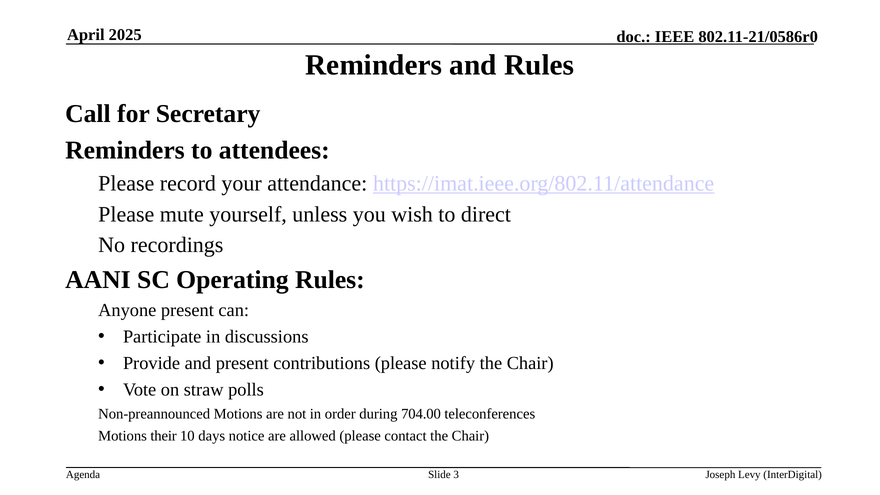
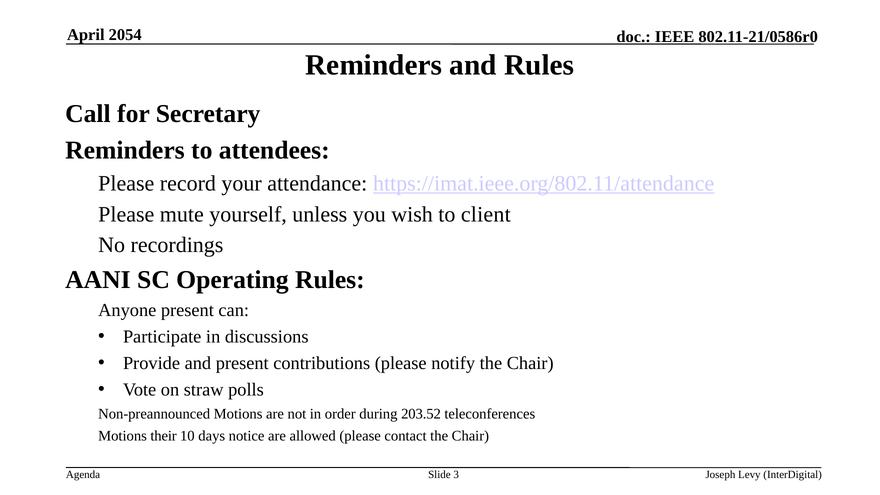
2025: 2025 -> 2054
direct: direct -> client
704.00: 704.00 -> 203.52
